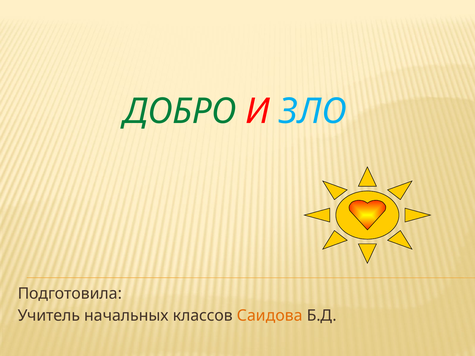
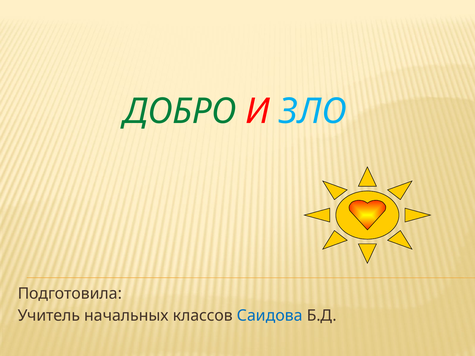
Саидова colour: orange -> blue
